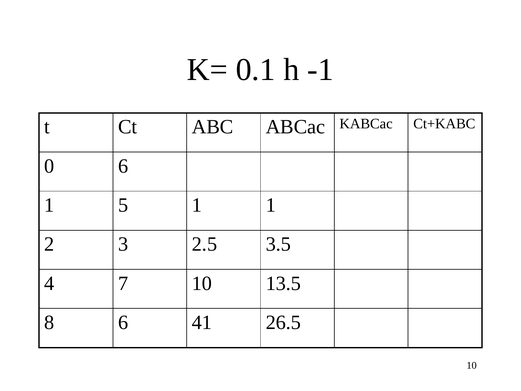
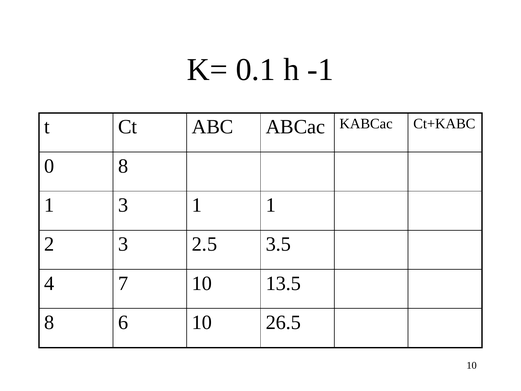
0 6: 6 -> 8
1 5: 5 -> 3
6 41: 41 -> 10
